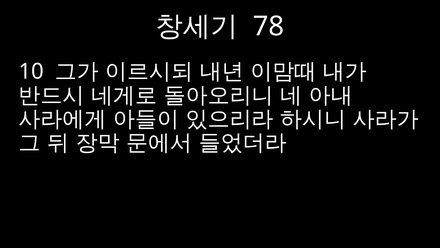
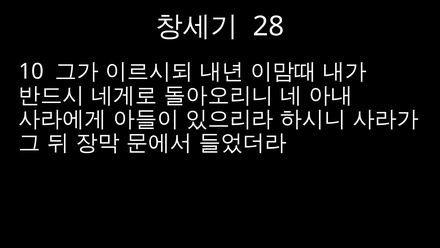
78: 78 -> 28
